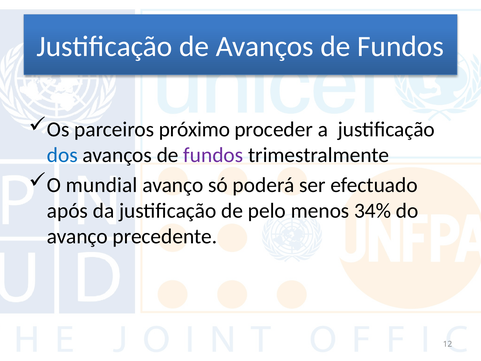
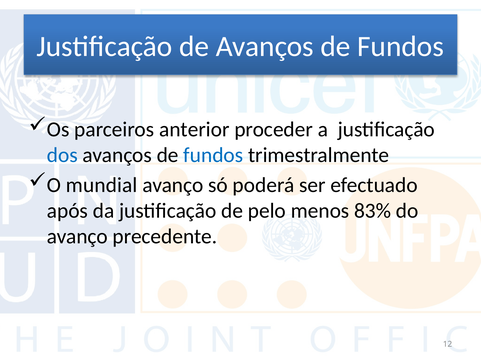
próximo: próximo -> anterior
fundos at (213, 155) colour: purple -> blue
34%: 34% -> 83%
